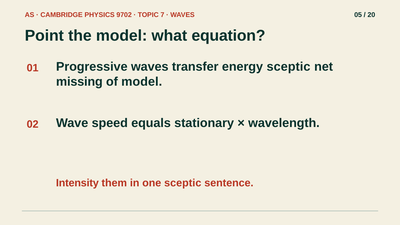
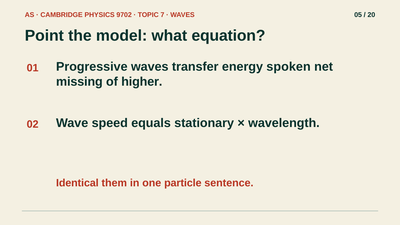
energy sceptic: sceptic -> spoken
of model: model -> higher
Intensity: Intensity -> Identical
one sceptic: sceptic -> particle
